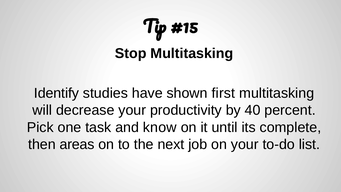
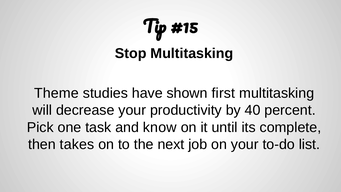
Identify: Identify -> Theme
areas: areas -> takes
